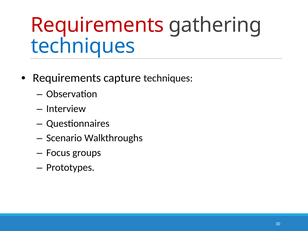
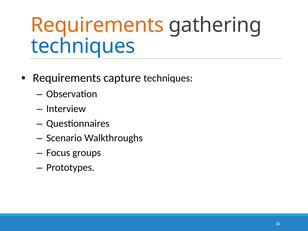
Requirements at (97, 25) colour: red -> orange
